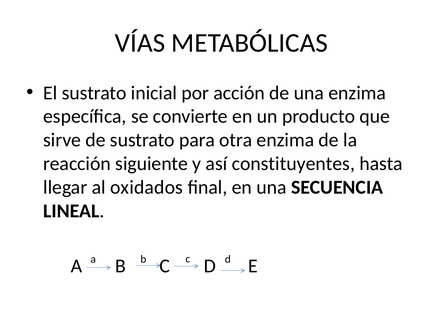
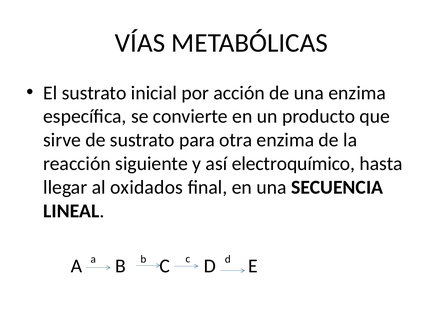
constituyentes: constituyentes -> electroquímico
